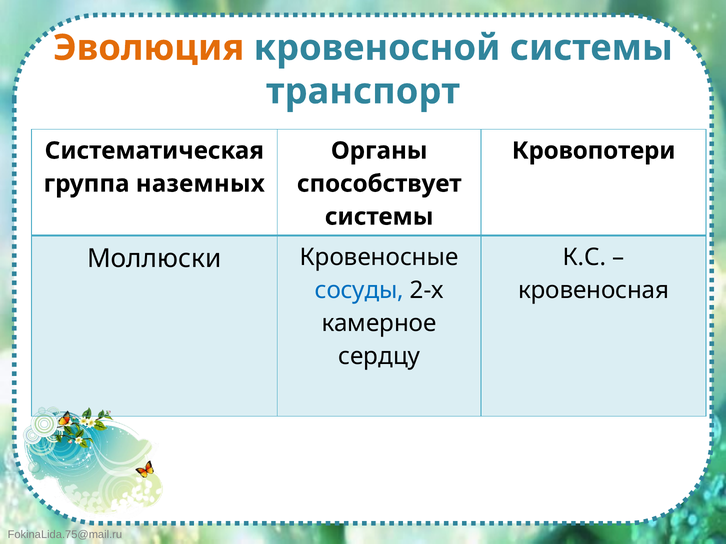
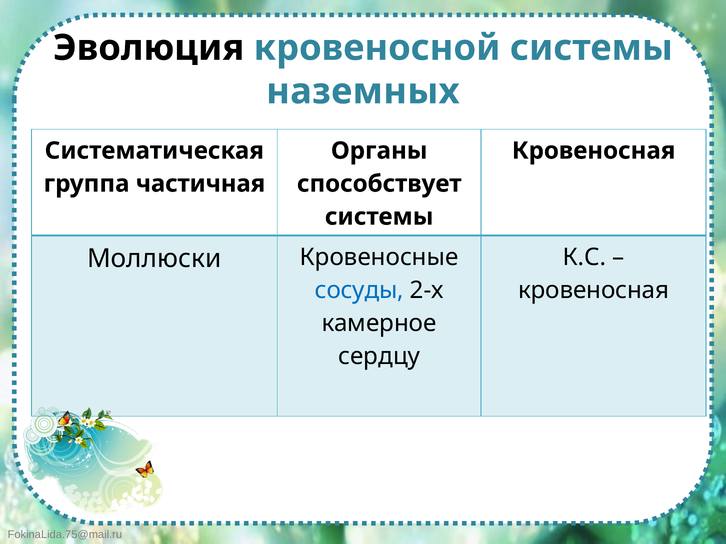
Эволюция colour: orange -> black
транспорт: транспорт -> наземных
Кровопотери at (594, 151): Кровопотери -> Кровеносная
наземных: наземных -> частичная
